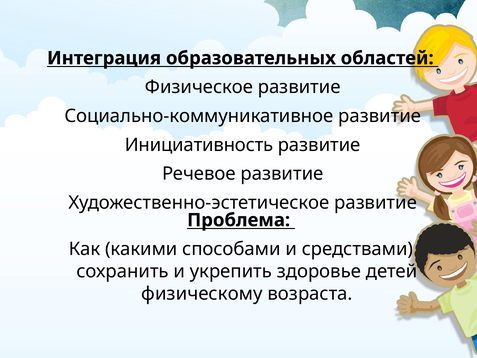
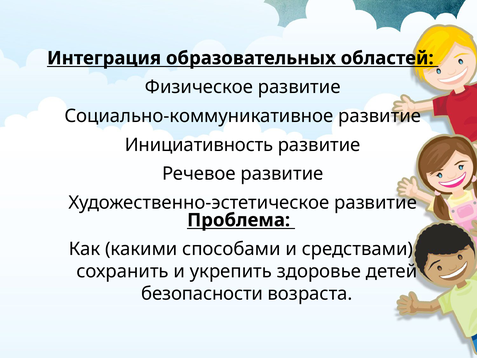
физическому: физическому -> безопасности
